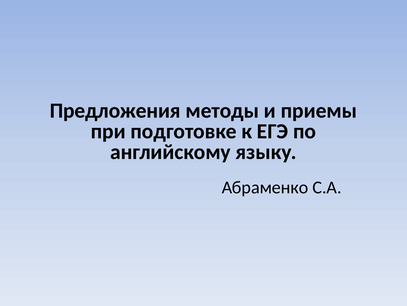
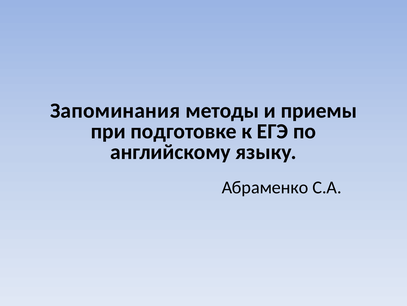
Предложения: Предложения -> Запоминания
